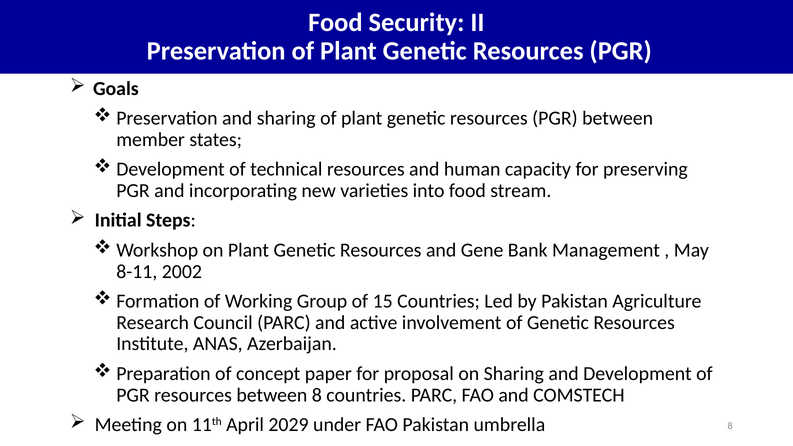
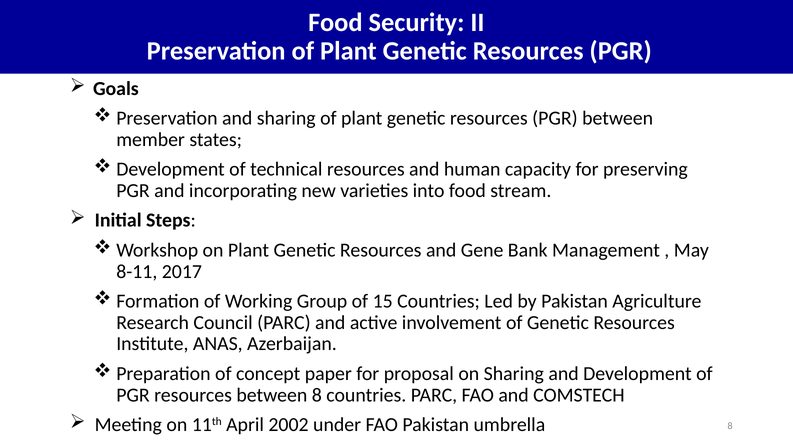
2002: 2002 -> 2017
2029: 2029 -> 2002
